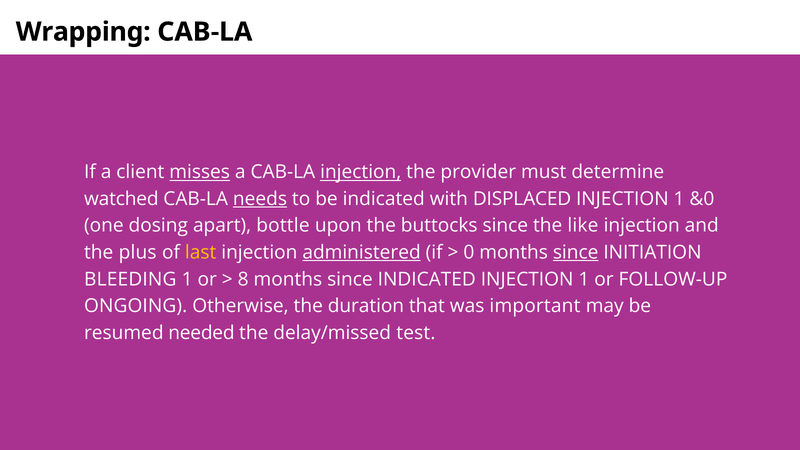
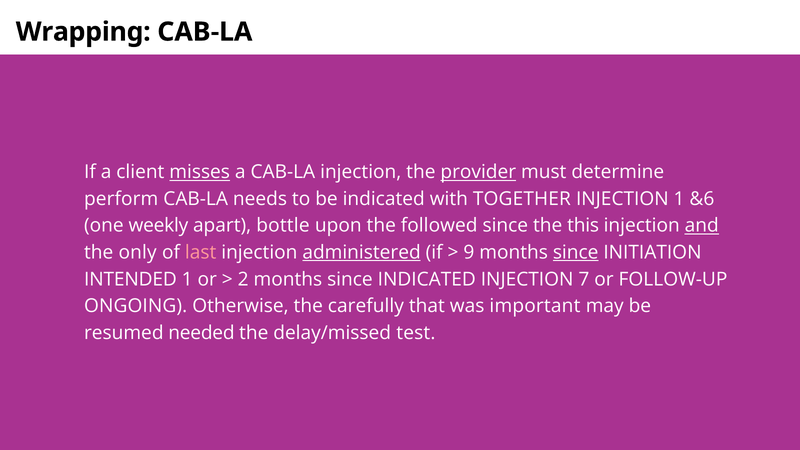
injection at (361, 172) underline: present -> none
provider underline: none -> present
watched: watched -> perform
needs underline: present -> none
DISPLACED: DISPLACED -> TOGETHER
&0: &0 -> &6
dosing: dosing -> weekly
buttocks: buttocks -> followed
like: like -> this
and underline: none -> present
plus: plus -> only
last colour: yellow -> pink
0: 0 -> 9
BLEEDING: BLEEDING -> INTENDED
8: 8 -> 2
1 at (584, 279): 1 -> 7
duration: duration -> carefully
